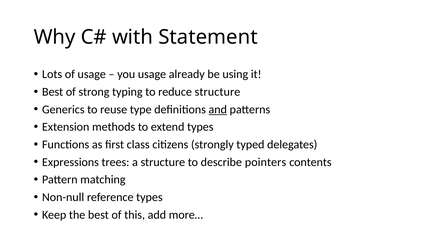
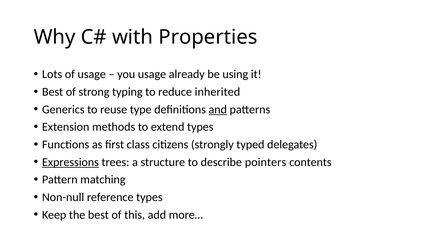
Statement: Statement -> Properties
reduce structure: structure -> inherited
Expressions underline: none -> present
